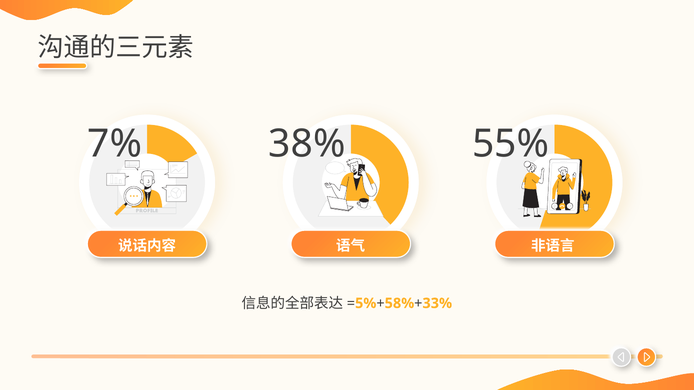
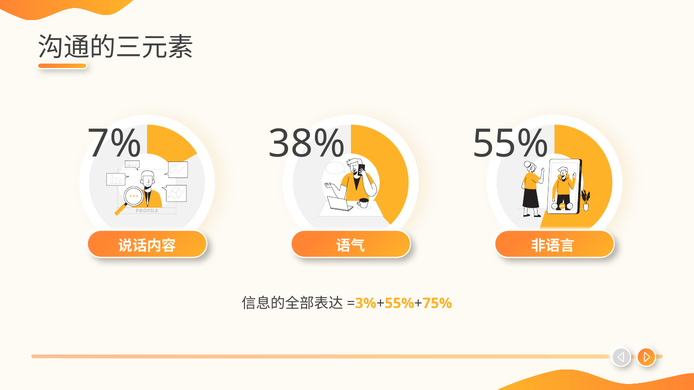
5%: 5% -> 3%
58% at (399, 304): 58% -> 55%
33%: 33% -> 75%
